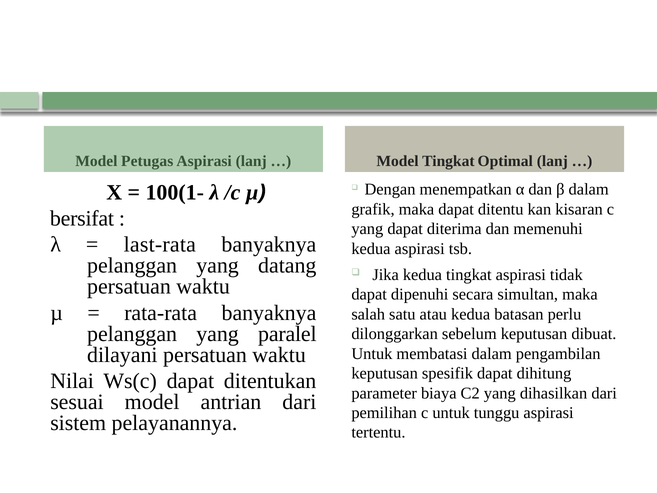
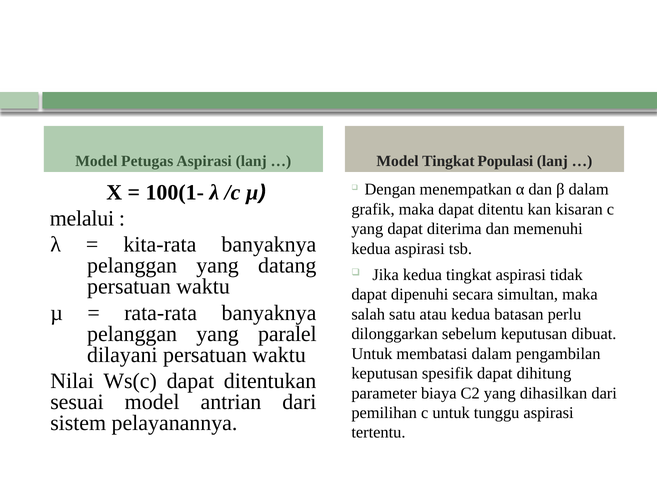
Optimal: Optimal -> Populasi
bersifat: bersifat -> melalui
last-rata: last-rata -> kita-rata
